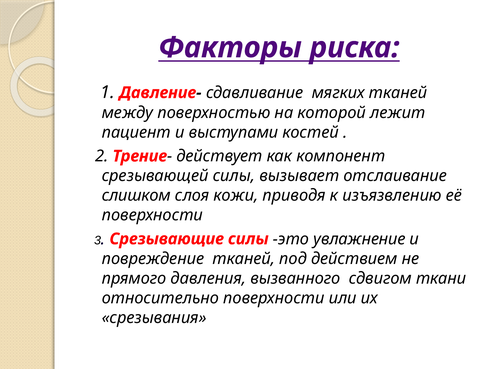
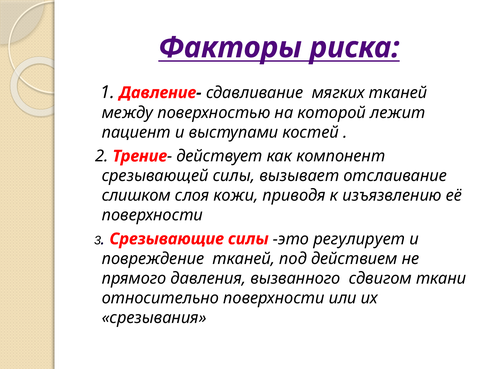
увлажнение: увлажнение -> регулирует
